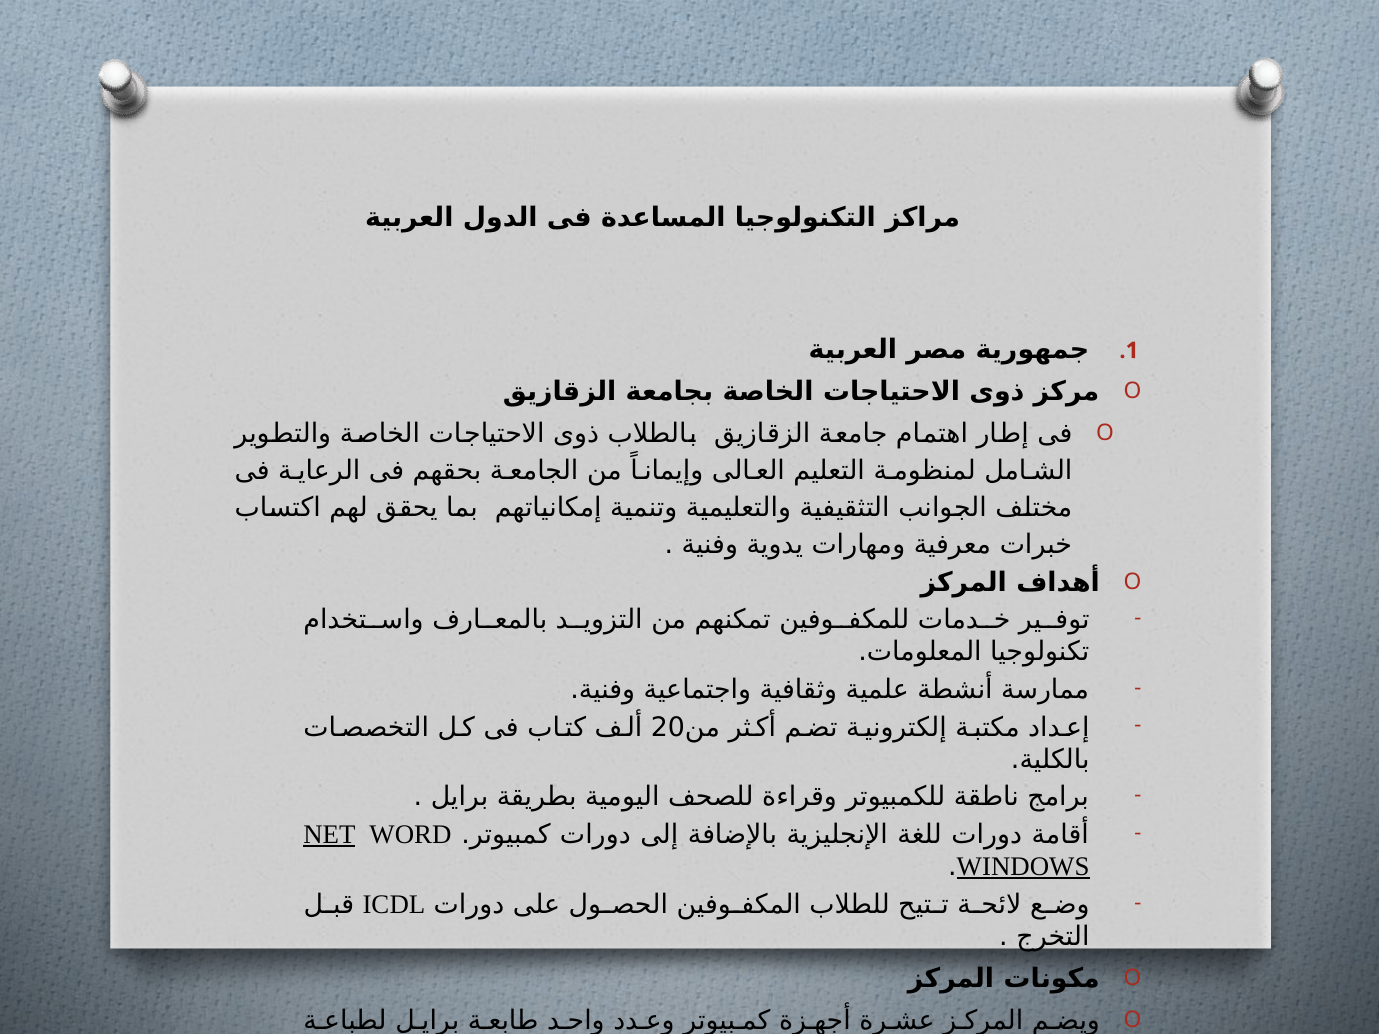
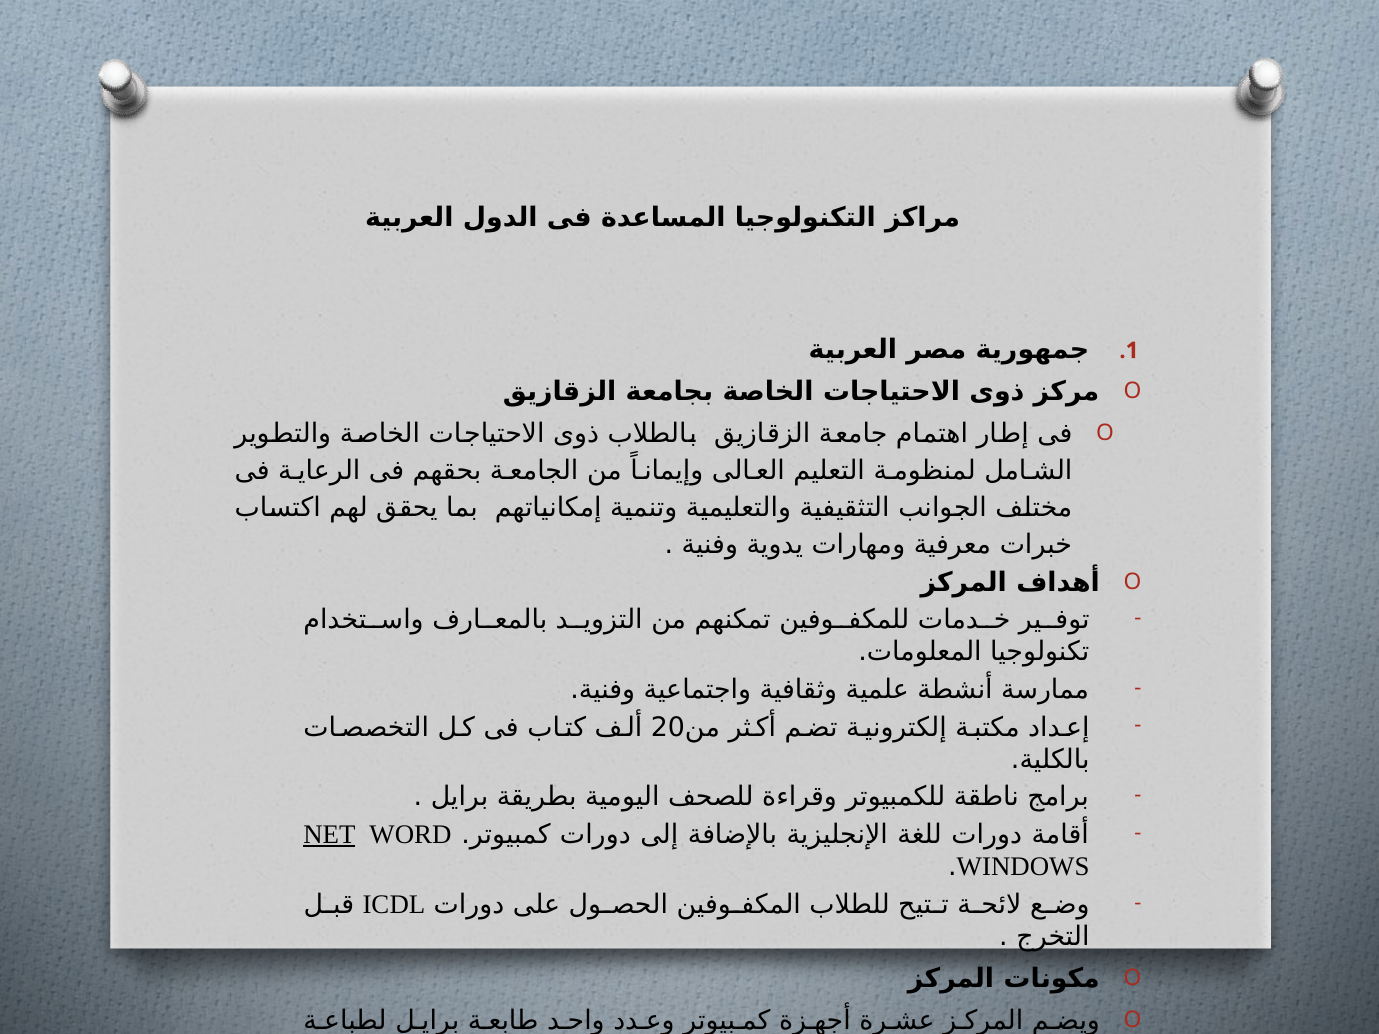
WINDOWS at (1023, 867) underline: present -> none
